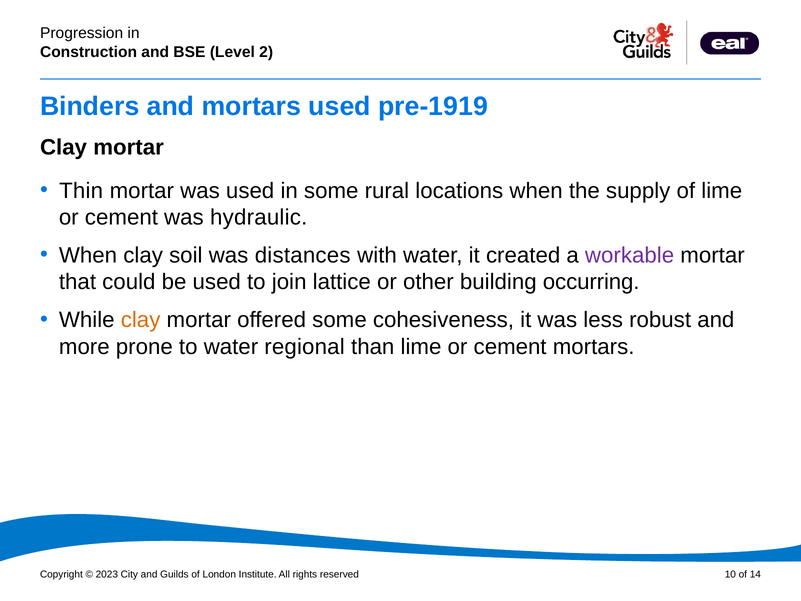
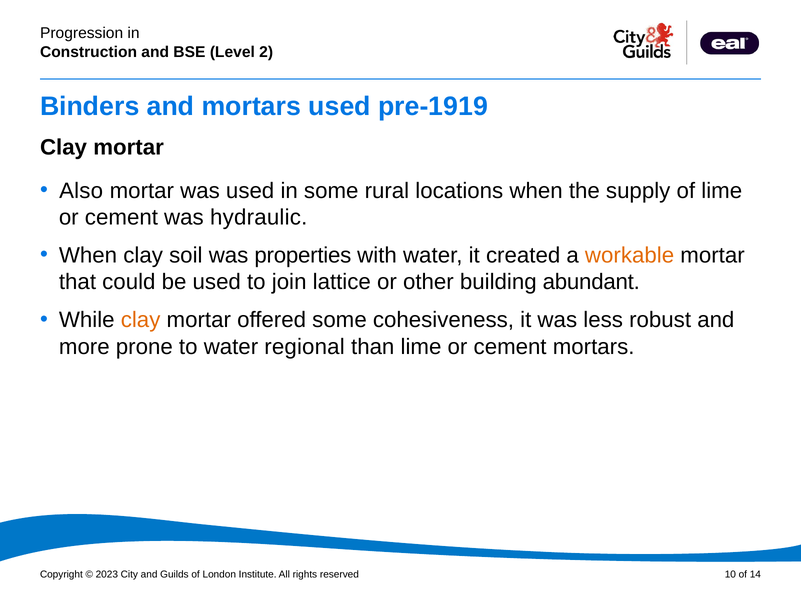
Thin: Thin -> Also
distances: distances -> properties
workable colour: purple -> orange
occurring: occurring -> abundant
